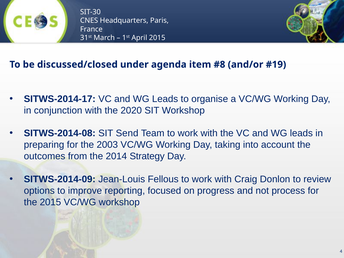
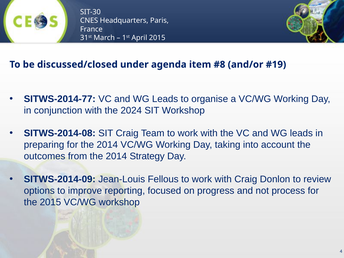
SITWS-2014-17: SITWS-2014-17 -> SITWS-2014-77
2020: 2020 -> 2024
SIT Send: Send -> Craig
for the 2003: 2003 -> 2014
